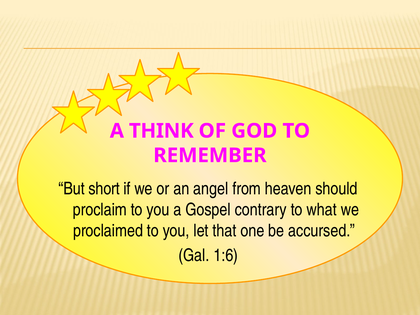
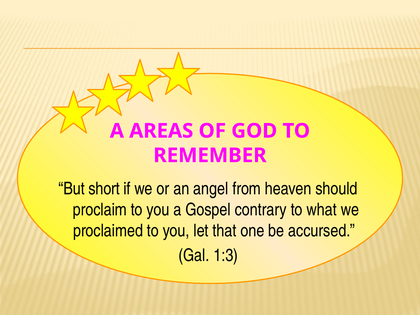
THINK: THINK -> AREAS
1:6: 1:6 -> 1:3
